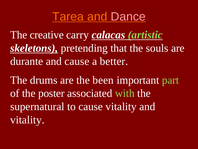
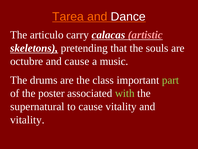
Dance colour: pink -> white
creative: creative -> articulo
artistic colour: light green -> pink
durante: durante -> octubre
better: better -> music
been: been -> class
